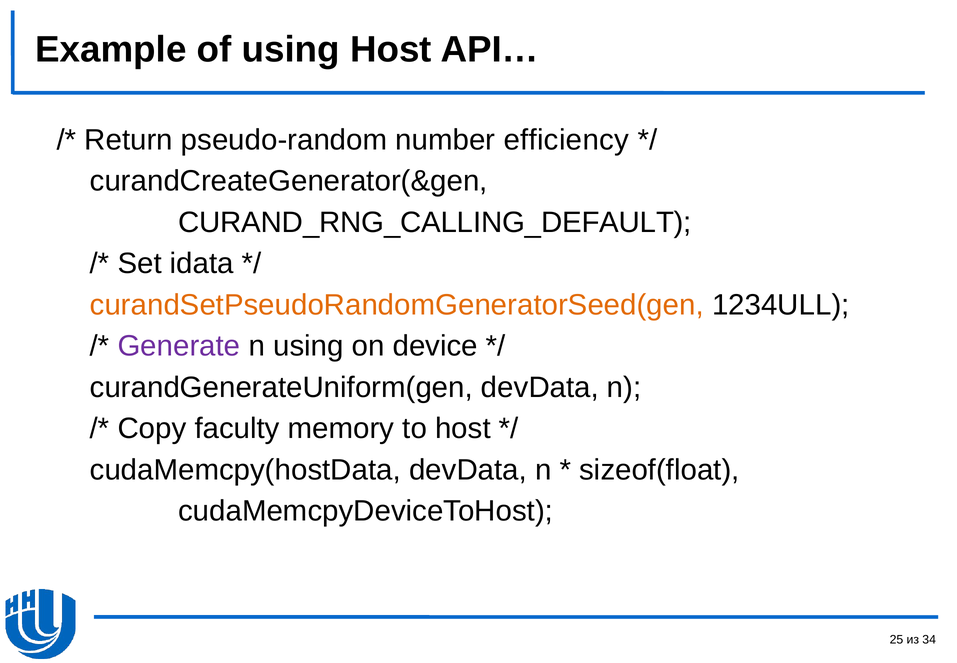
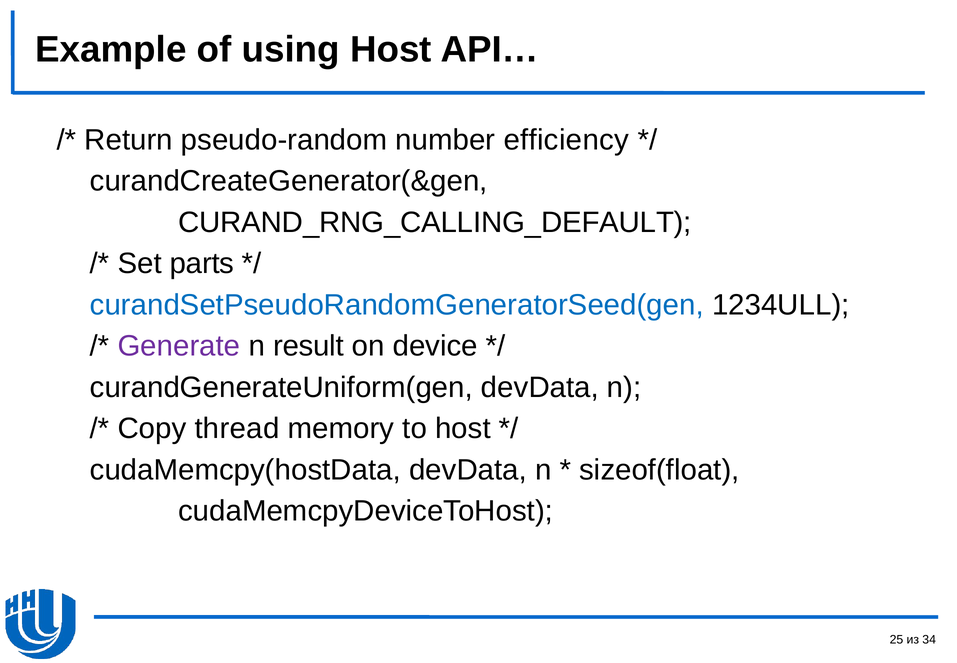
idata: idata -> parts
curandSetPseudoRandomGeneratorSeed(gen colour: orange -> blue
n using: using -> result
faculty: faculty -> thread
